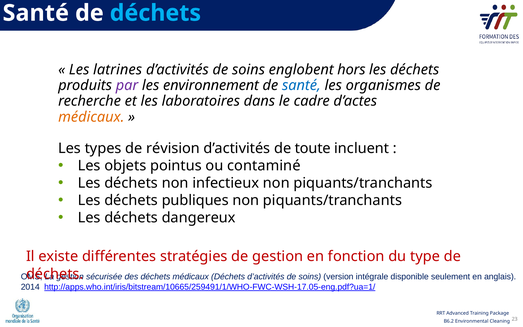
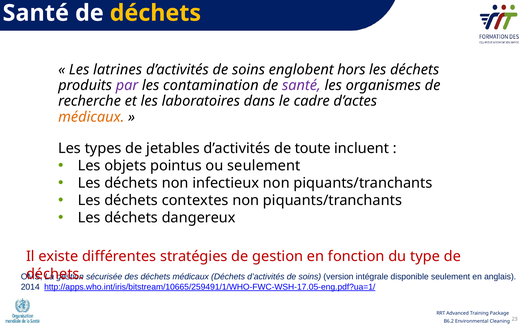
déchets at (155, 13) colour: light blue -> yellow
environnement: environnement -> contamination
santé at (301, 85) colour: blue -> purple
révision: révision -> jetables
ou contaminé: contaminé -> seulement
publiques: publiques -> contextes
